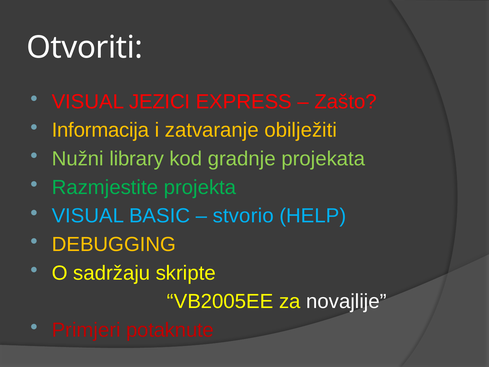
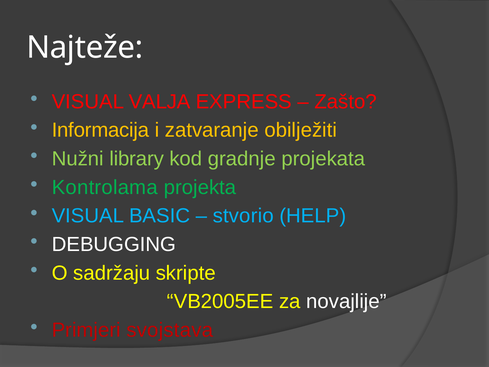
Otvoriti: Otvoriti -> Najteže
JEZICI: JEZICI -> VALJA
Razmjestite: Razmjestite -> Kontrolama
DEBUGGING colour: yellow -> white
potaknute: potaknute -> svojstava
